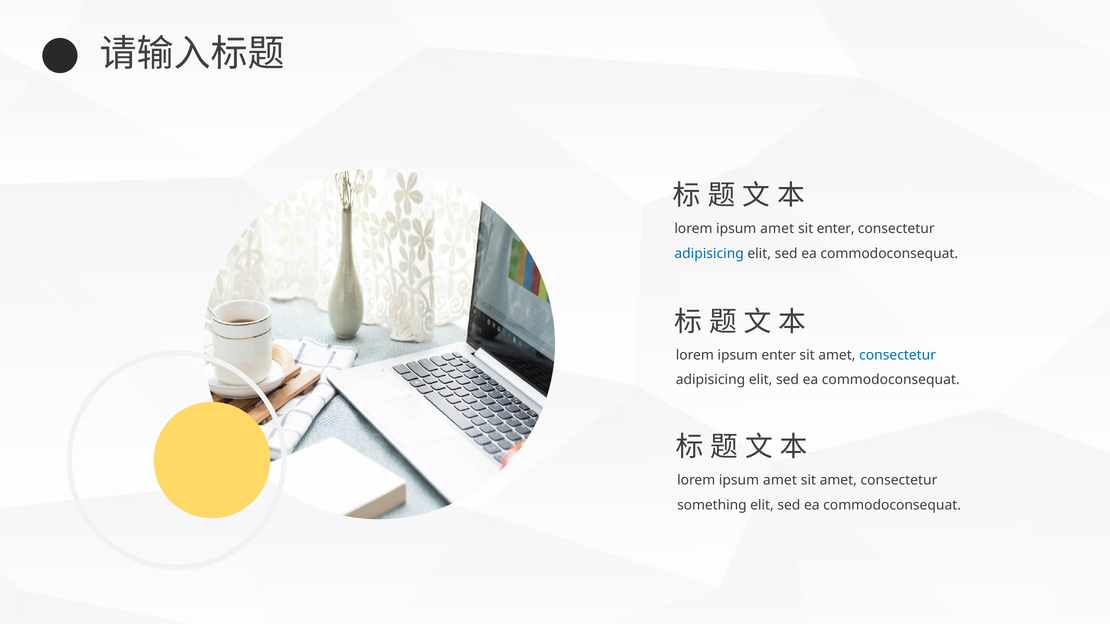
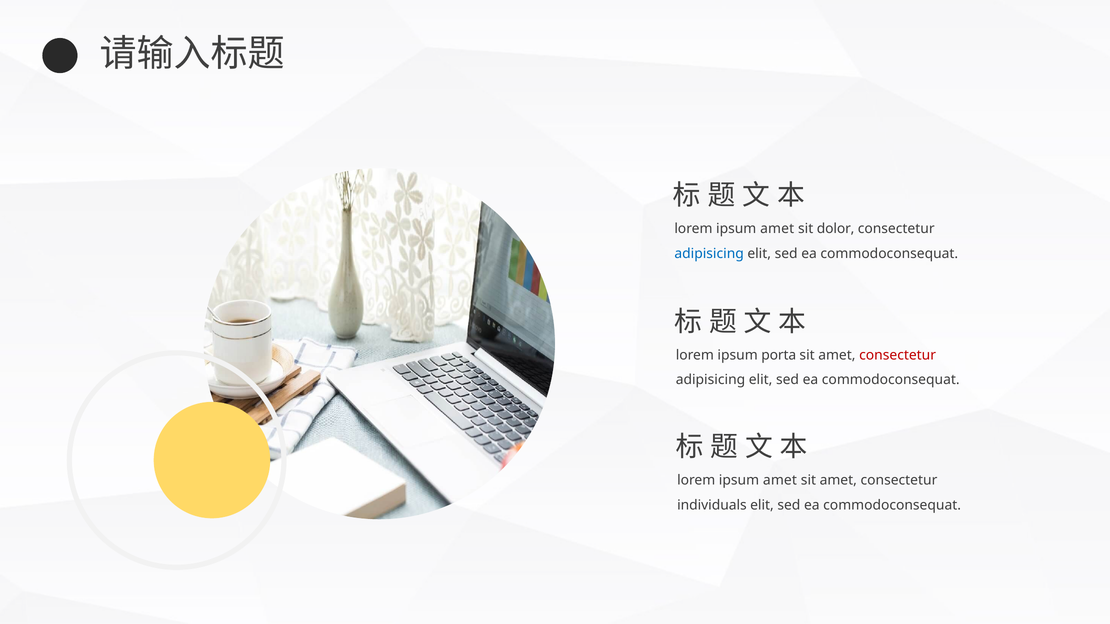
sit enter: enter -> dolor
ipsum enter: enter -> porta
consectetur at (898, 355) colour: blue -> red
something: something -> individuals
